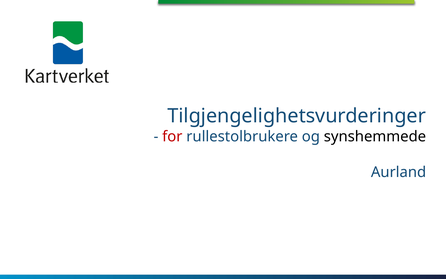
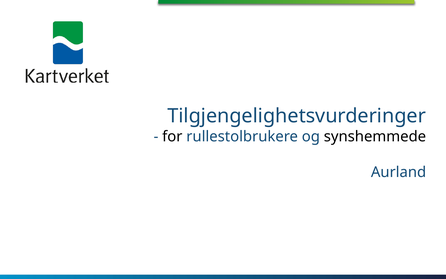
for colour: red -> black
